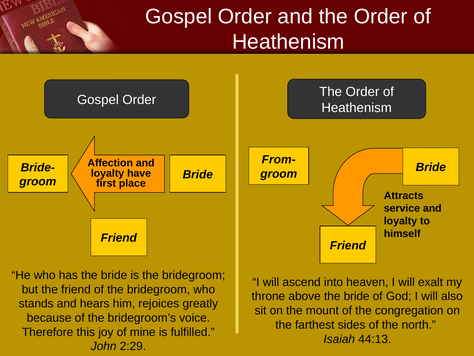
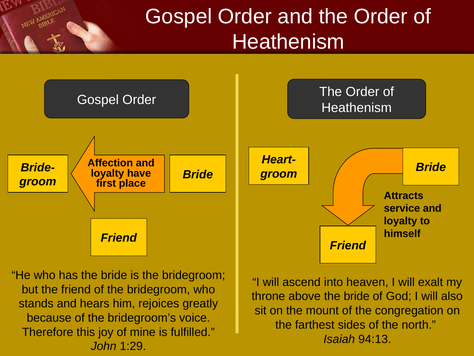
From-: From- -> Heart-
44:13: 44:13 -> 94:13
2:29: 2:29 -> 1:29
